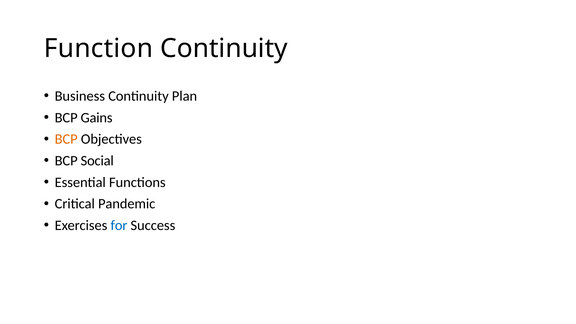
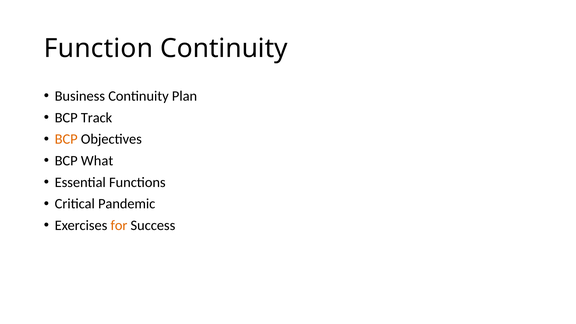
Gains: Gains -> Track
Social: Social -> What
for colour: blue -> orange
